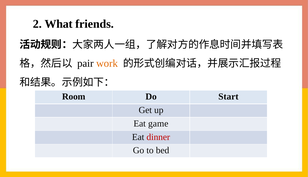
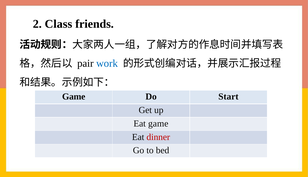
What: What -> Class
work colour: orange -> blue
Room at (74, 97): Room -> Game
